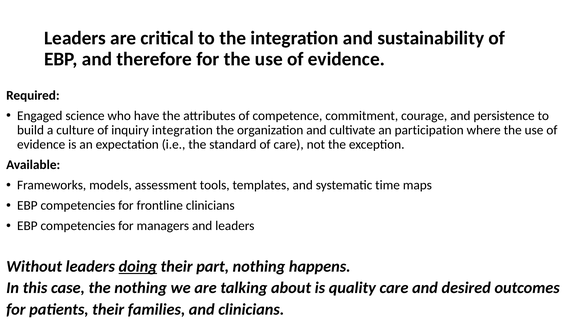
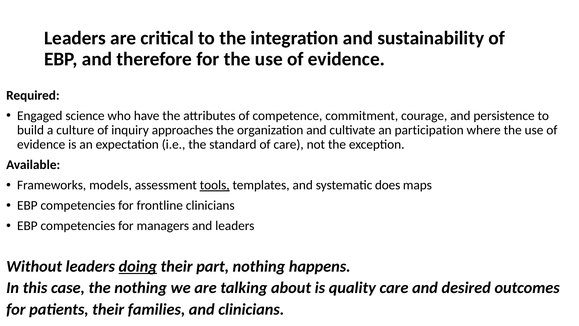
inquiry integration: integration -> approaches
tools underline: none -> present
time: time -> does
